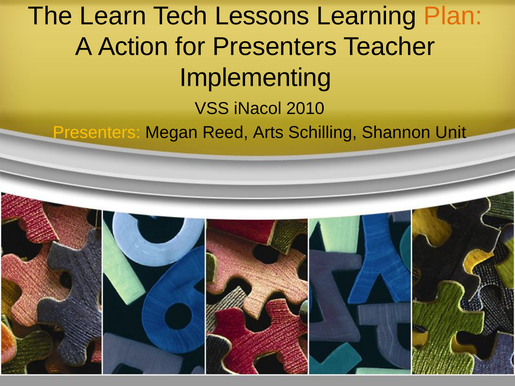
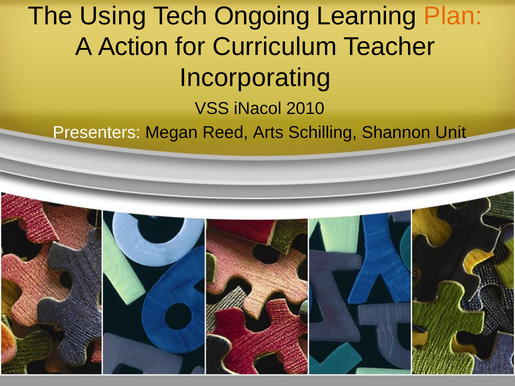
Learn: Learn -> Using
Lessons: Lessons -> Ongoing
for Presenters: Presenters -> Curriculum
Implementing: Implementing -> Incorporating
Presenters at (97, 133) colour: yellow -> white
